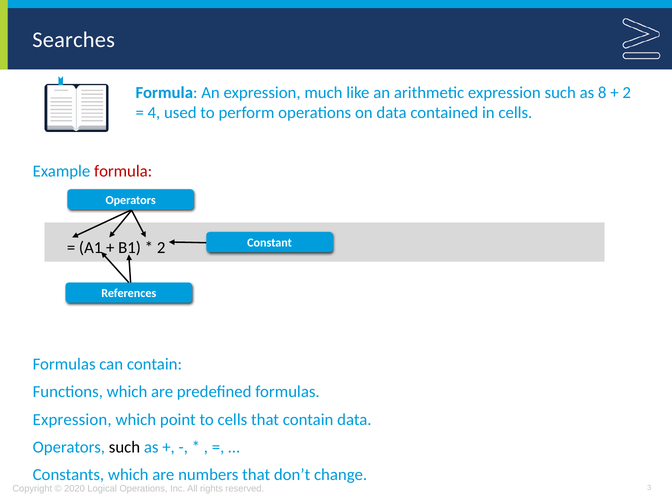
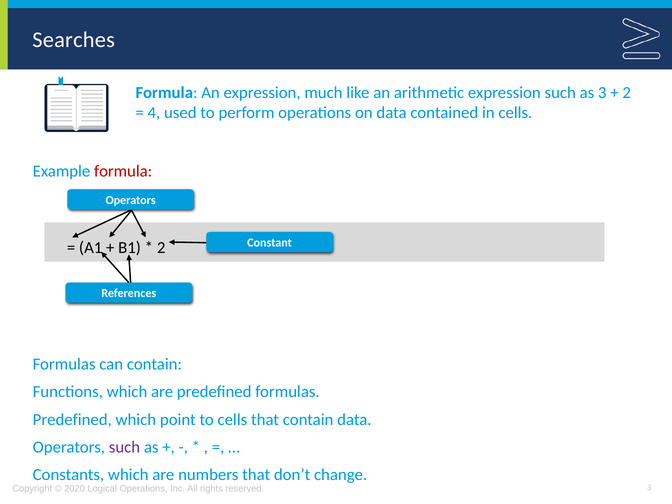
as 8: 8 -> 3
Expression at (72, 420): Expression -> Predefined
such at (124, 447) colour: black -> purple
